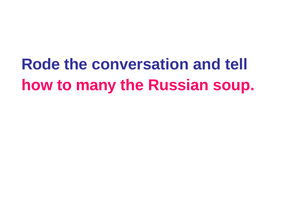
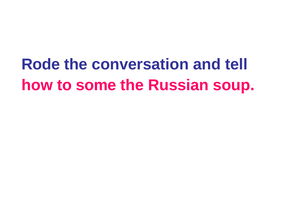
many: many -> some
